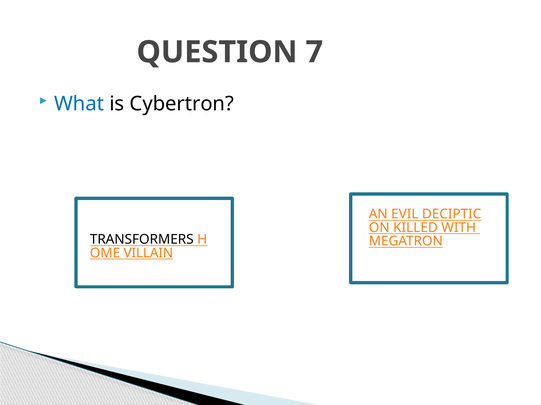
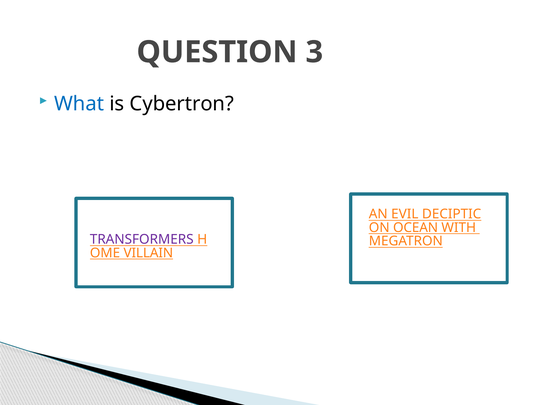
7: 7 -> 3
KILLED: KILLED -> OCEAN
TRANSFORMERS colour: black -> purple
